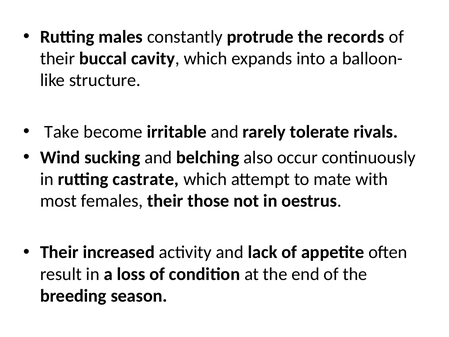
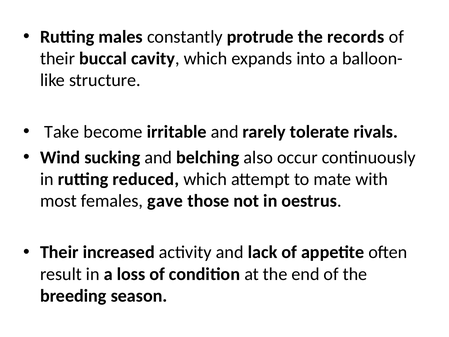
castrate: castrate -> reduced
females their: their -> gave
